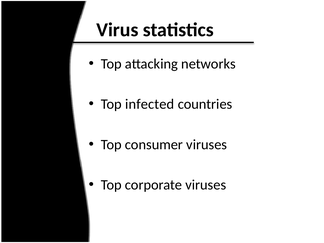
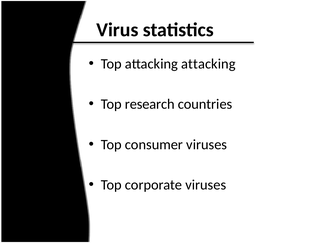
attacking networks: networks -> attacking
infected: infected -> research
